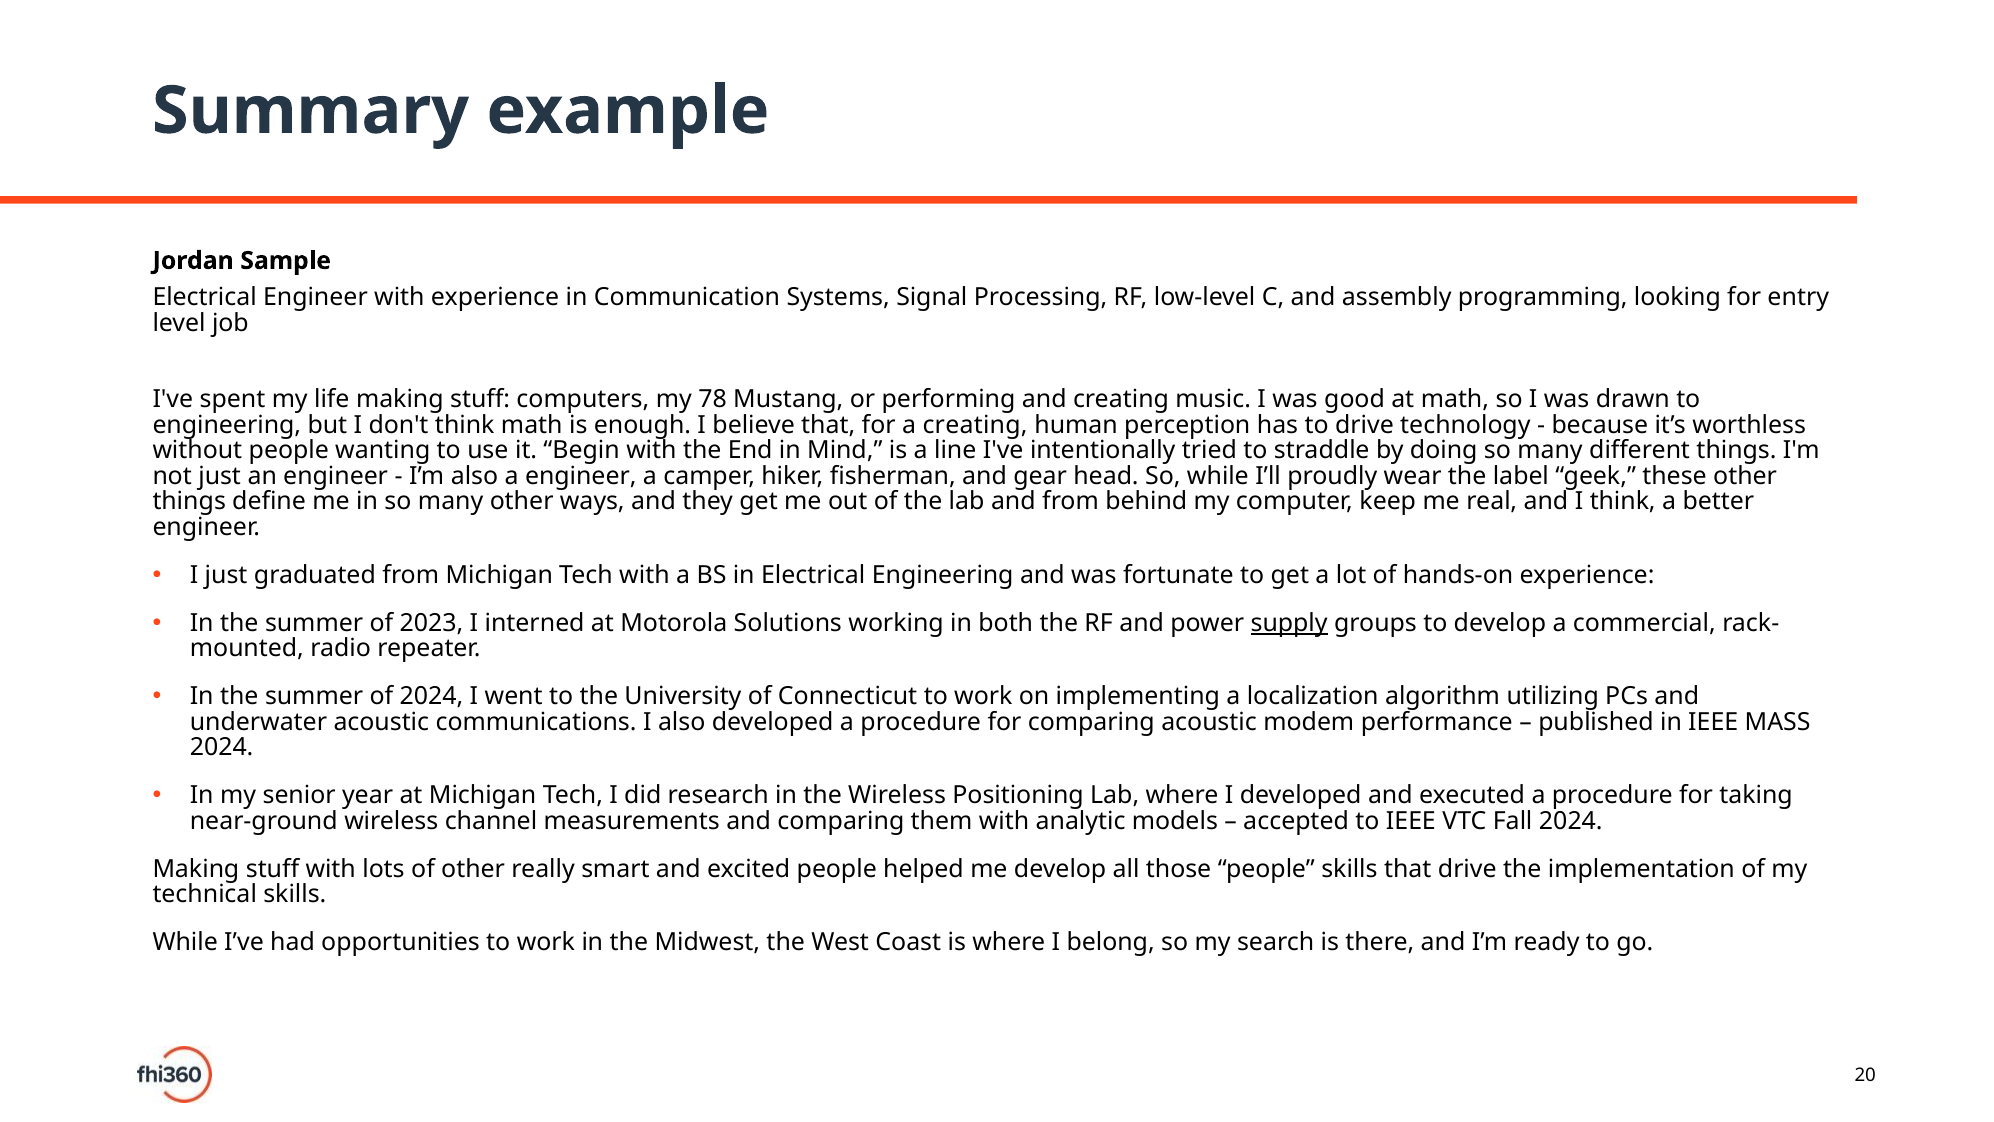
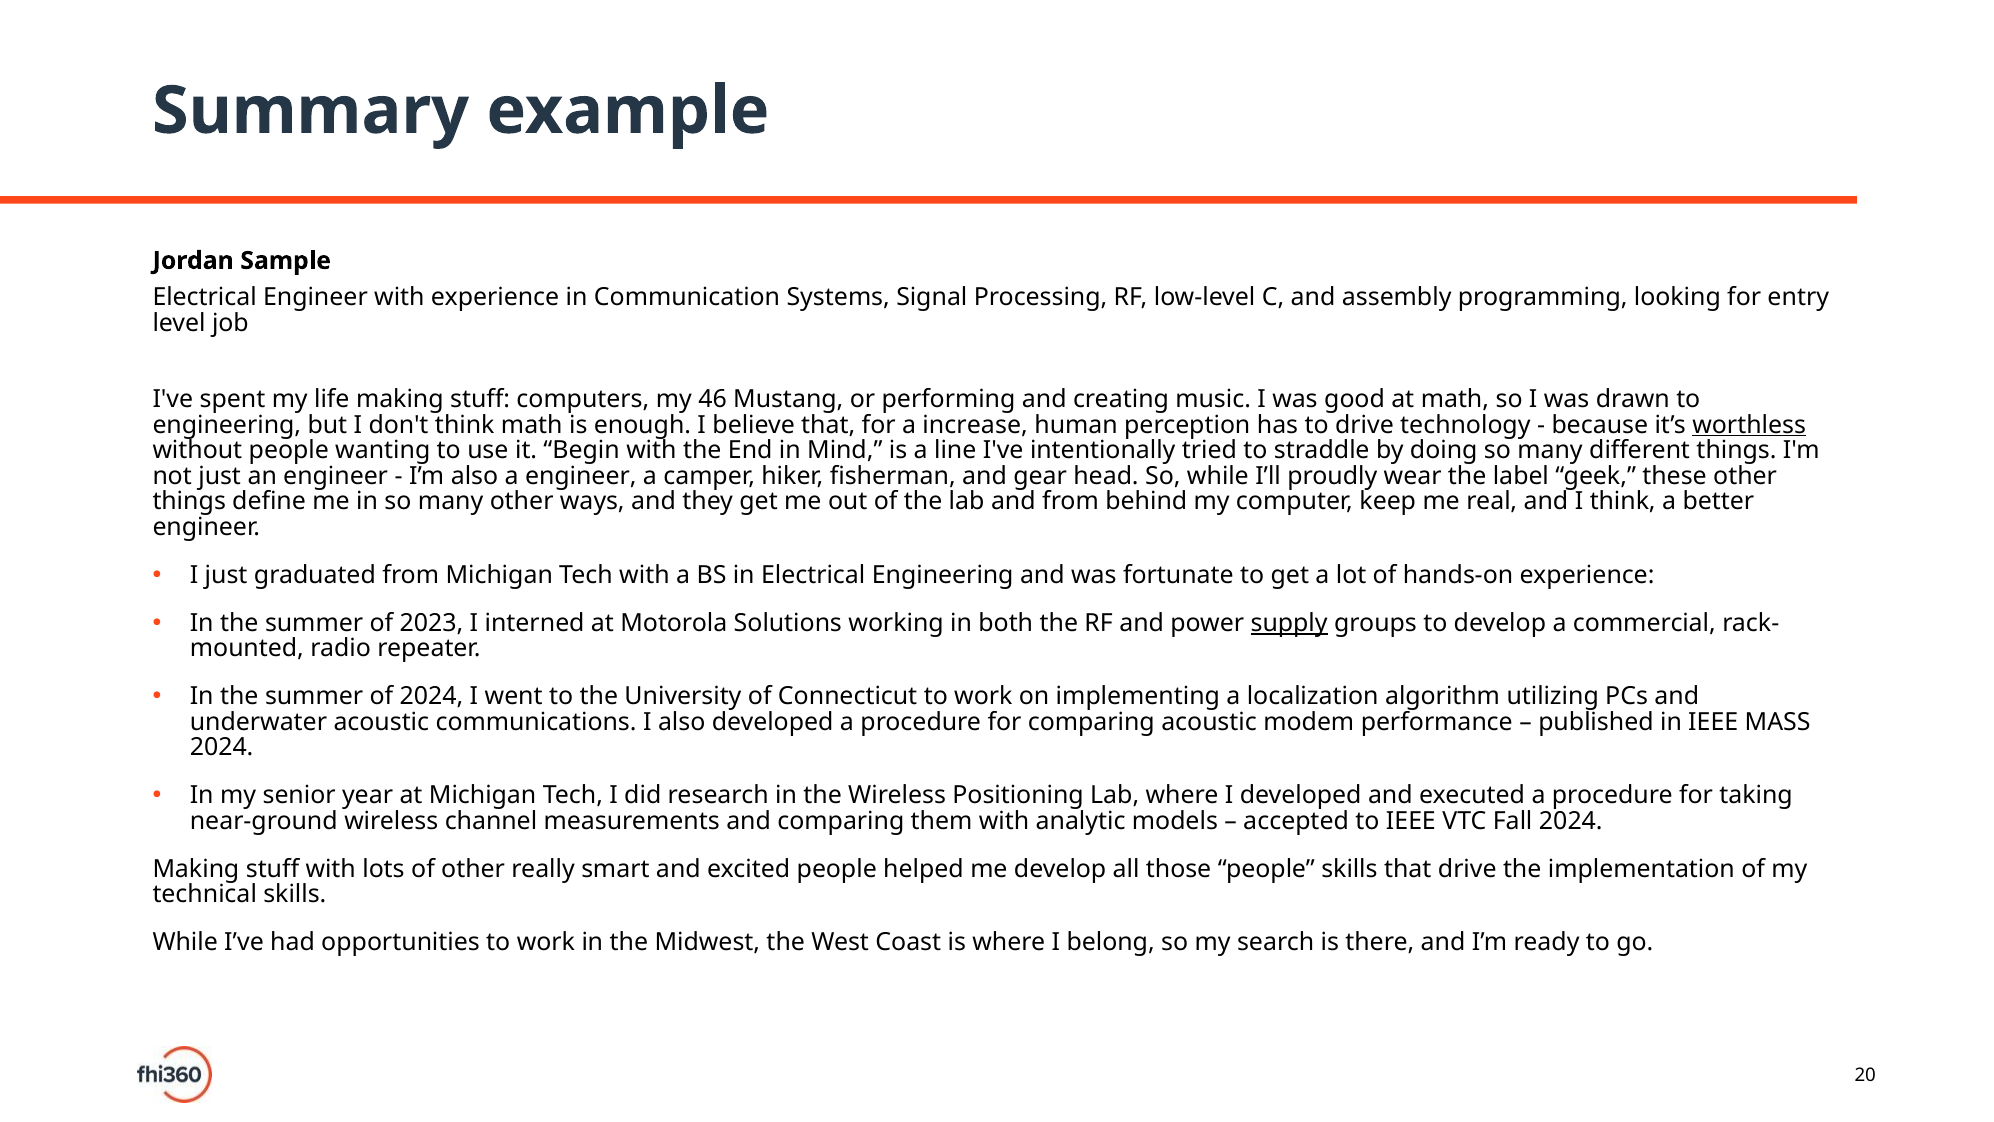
78: 78 -> 46
a creating: creating -> increase
worthless underline: none -> present
